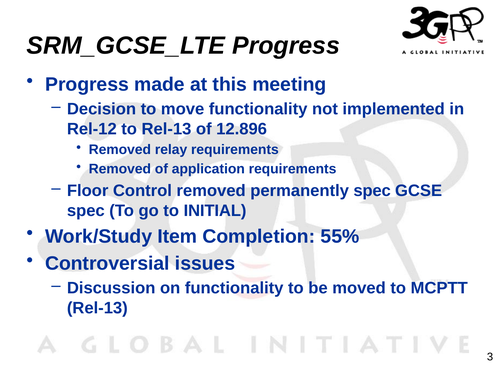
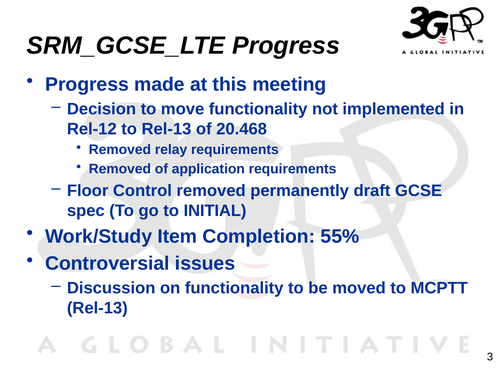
12.896: 12.896 -> 20.468
permanently spec: spec -> draft
